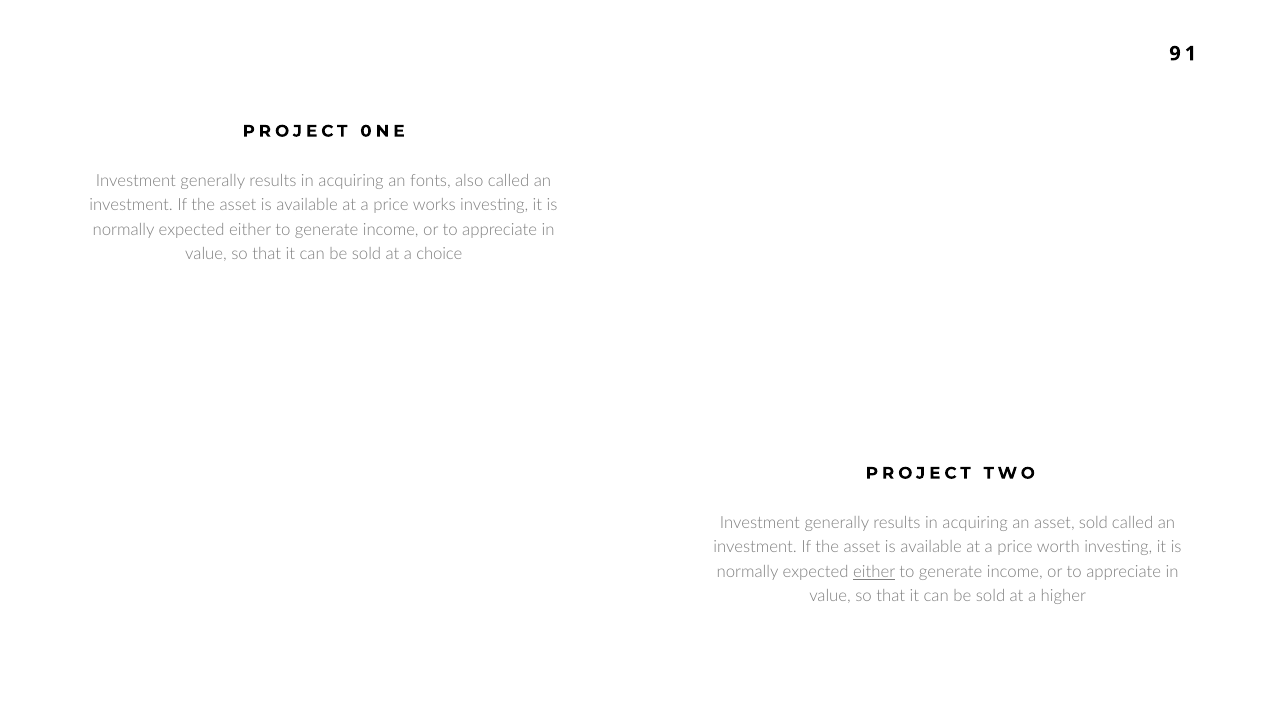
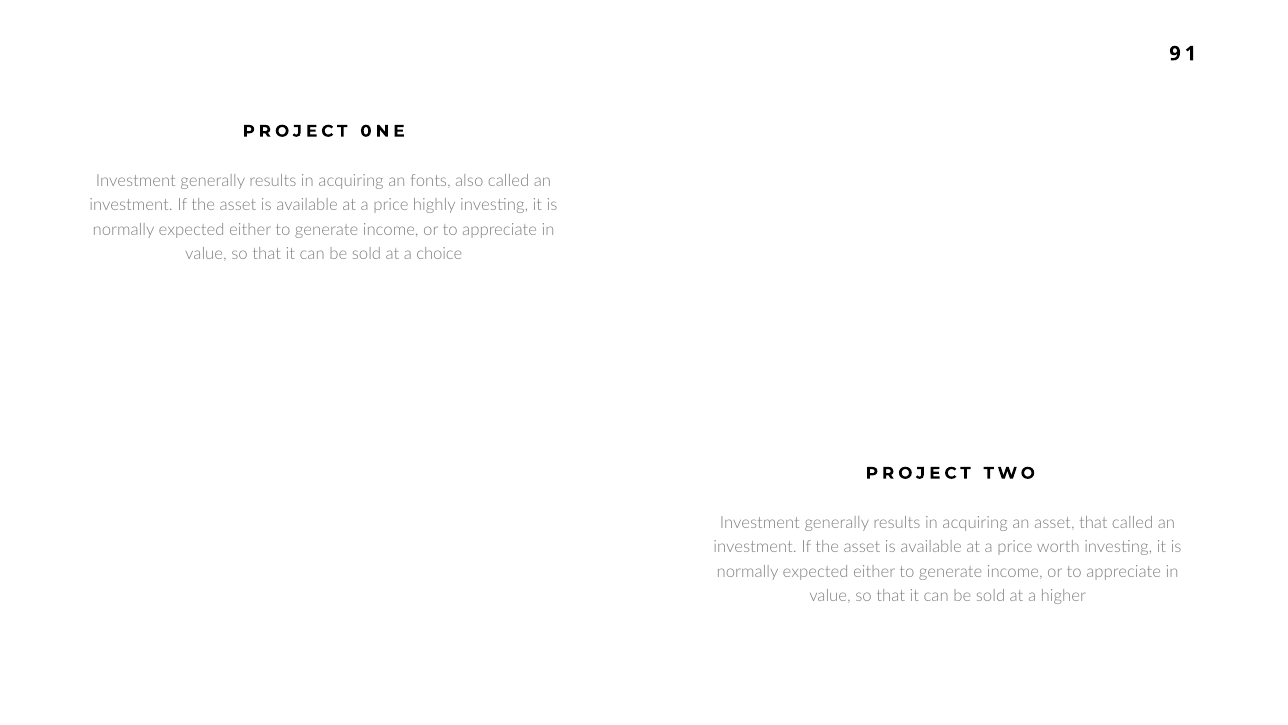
works: works -> highly
asset sold: sold -> that
either at (874, 572) underline: present -> none
